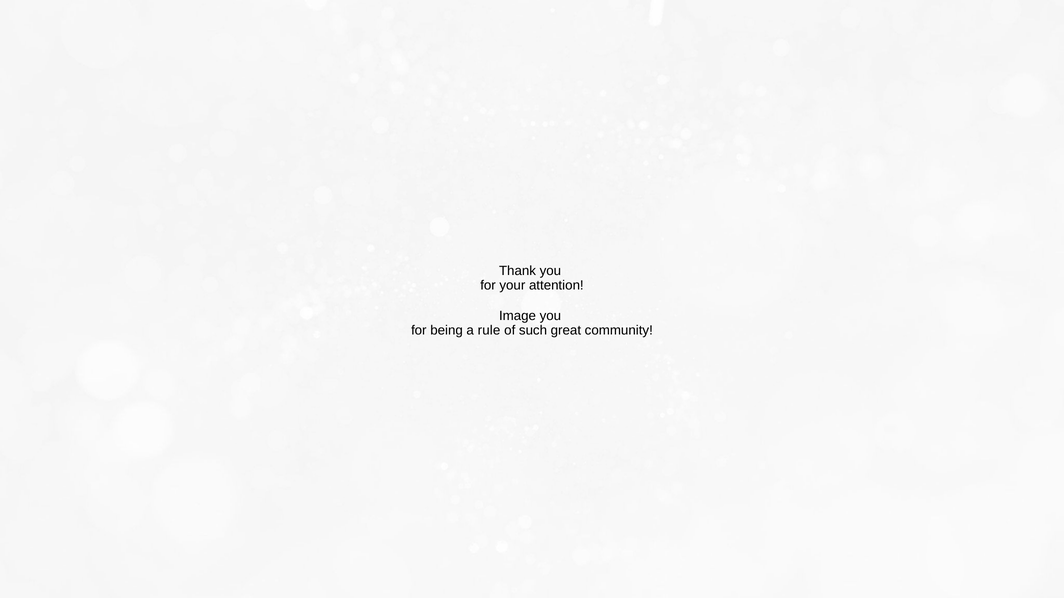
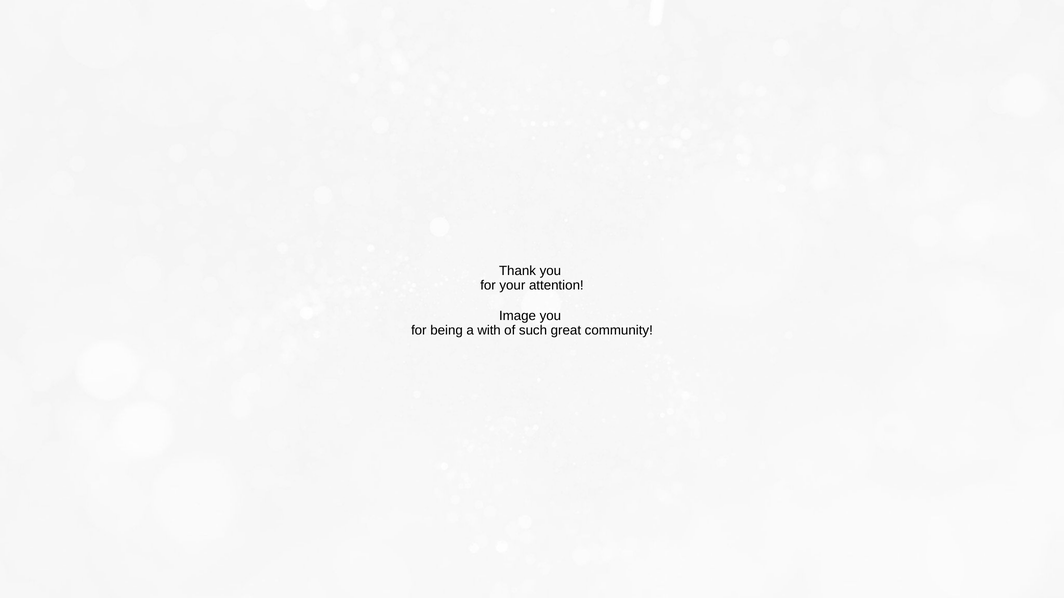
rule: rule -> with
